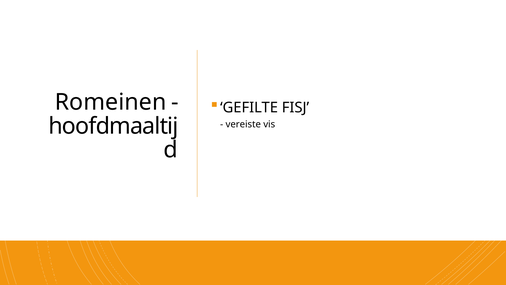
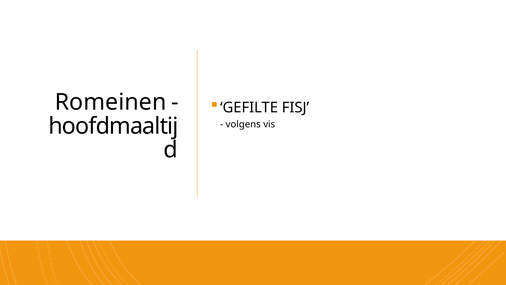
vereiste: vereiste -> volgens
